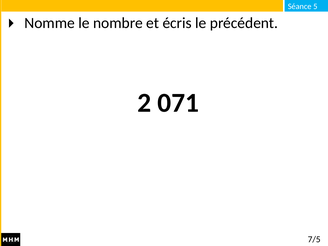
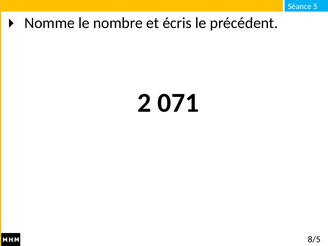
7/5: 7/5 -> 8/5
